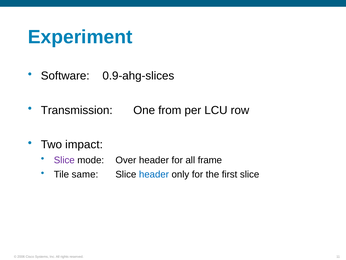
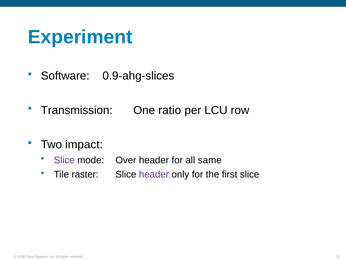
from: from -> ratio
frame: frame -> same
same: same -> raster
header at (154, 174) colour: blue -> purple
